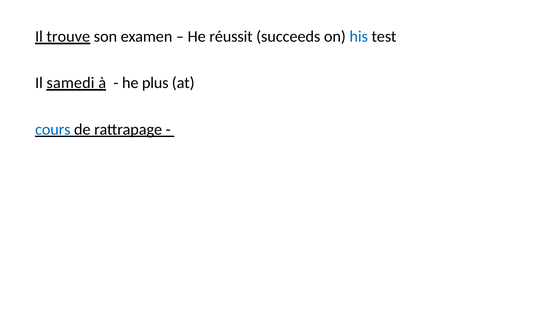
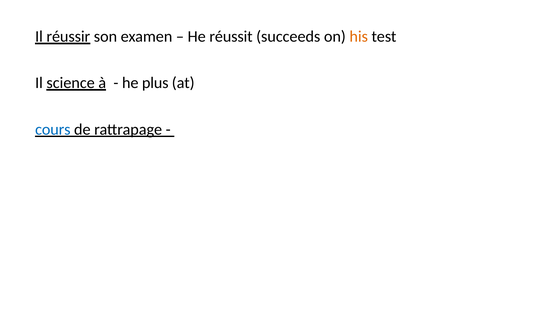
trouve: trouve -> réussir
his colour: blue -> orange
samedi: samedi -> science
